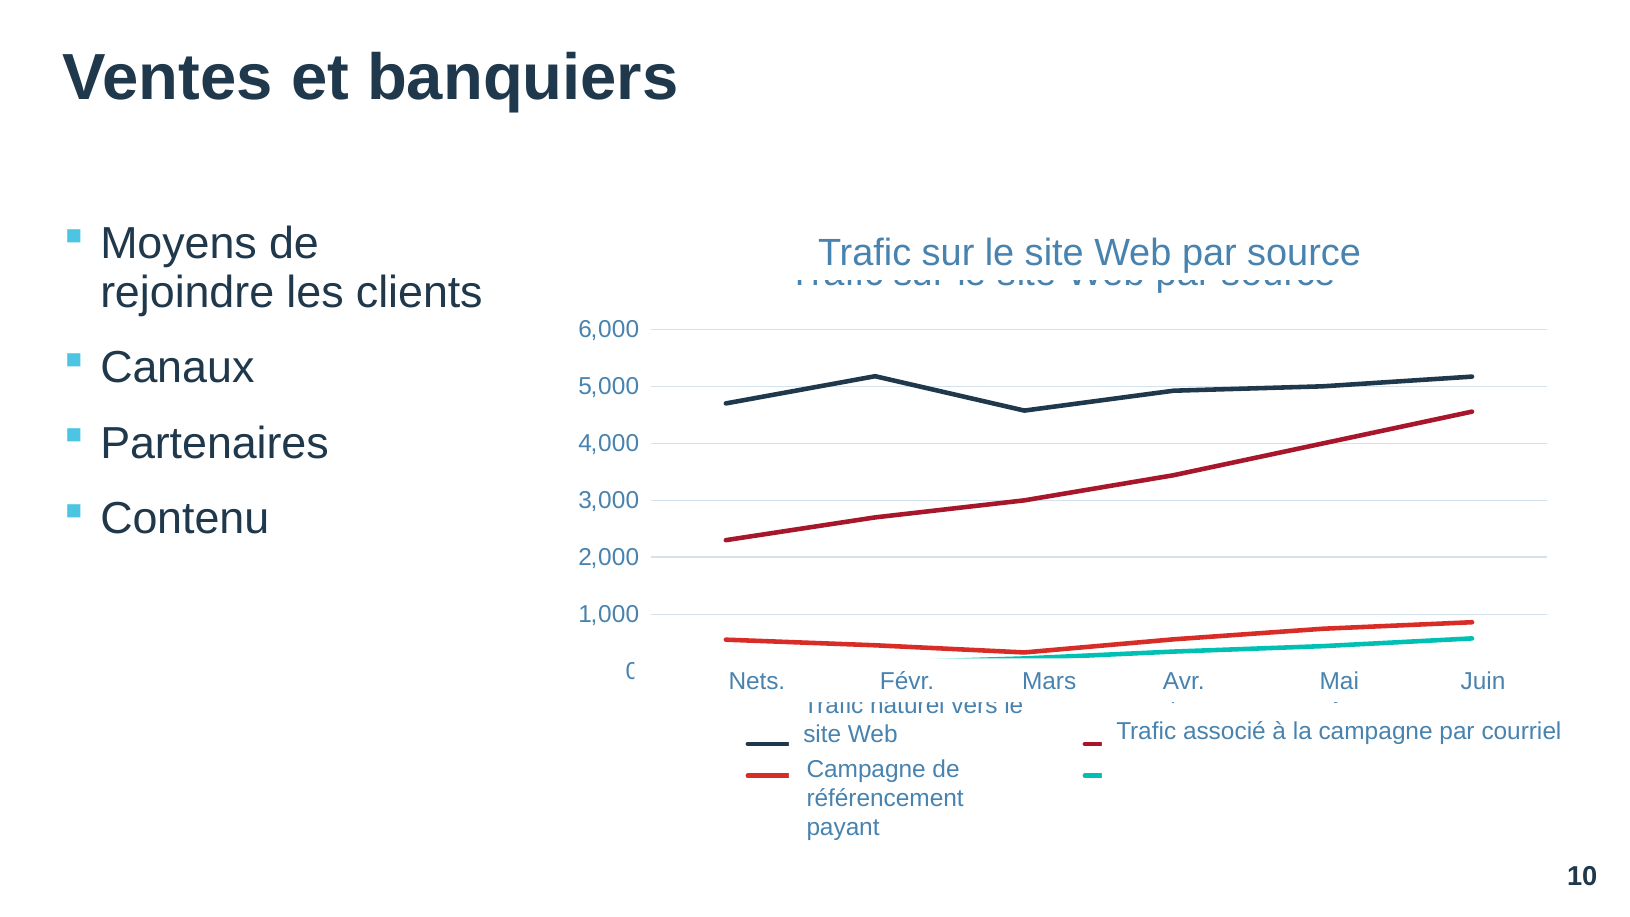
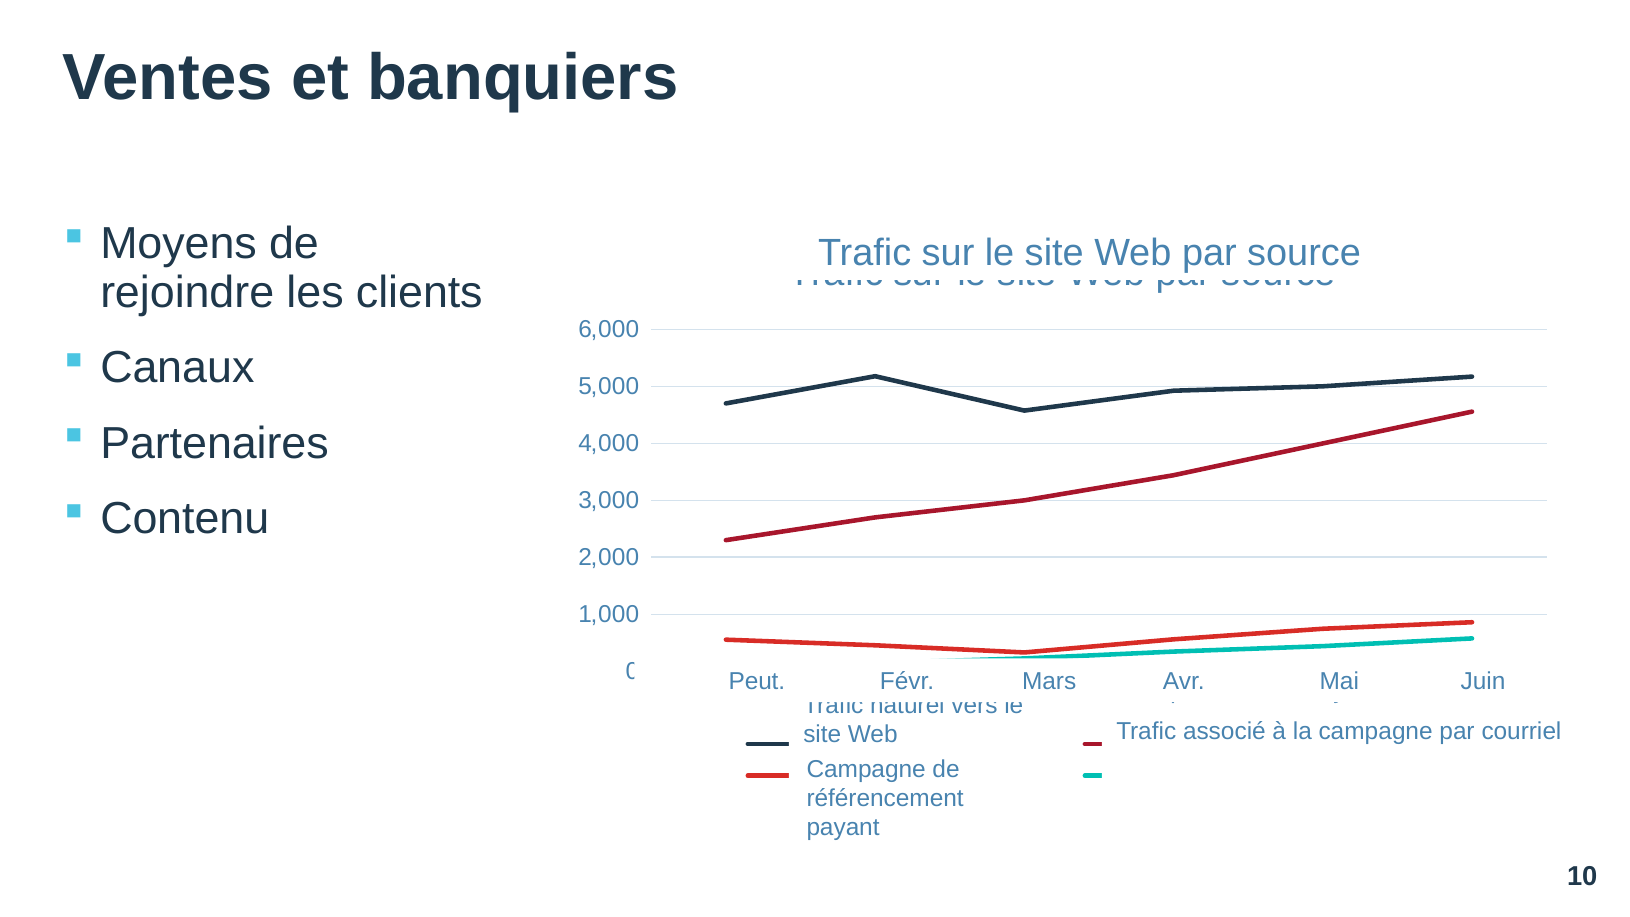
Nets: Nets -> Peut
